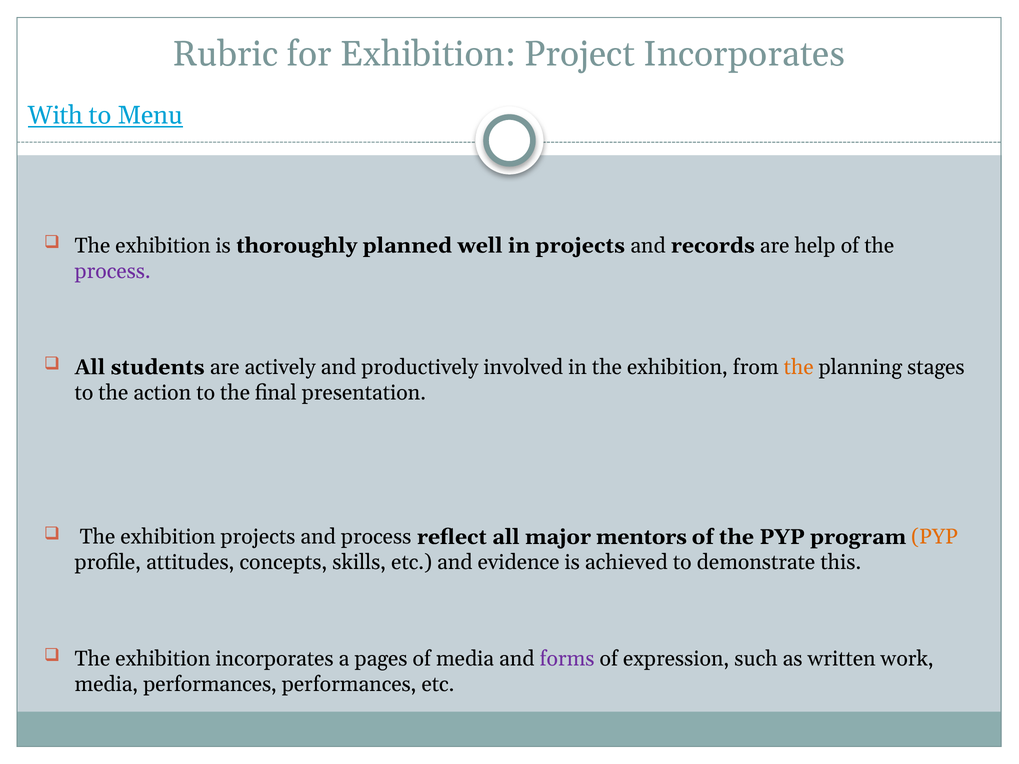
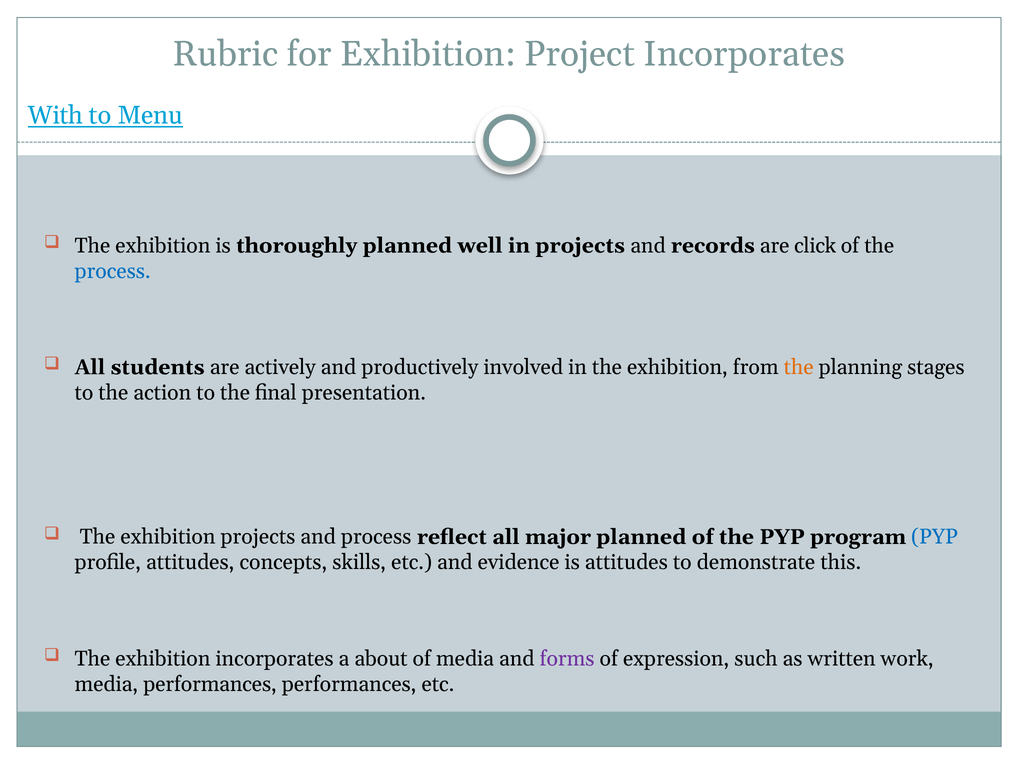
help: help -> click
process at (113, 271) colour: purple -> blue
major mentors: mentors -> planned
PYP at (935, 537) colour: orange -> blue
is achieved: achieved -> attitudes
pages: pages -> about
